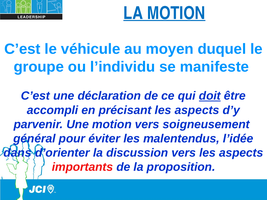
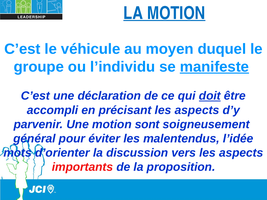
manifeste underline: none -> present
motion vers: vers -> sont
dans: dans -> mots
